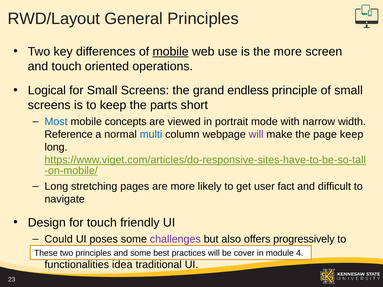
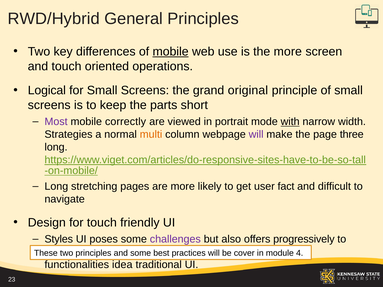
RWD/Layout: RWD/Layout -> RWD/Hybrid
endless: endless -> original
Most colour: blue -> purple
concepts: concepts -> correctly
with underline: none -> present
Reference: Reference -> Strategies
multi colour: blue -> orange
page keep: keep -> three
Could: Could -> Styles
